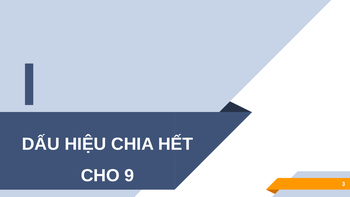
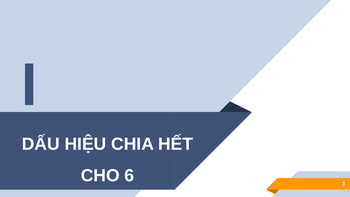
9: 9 -> 6
